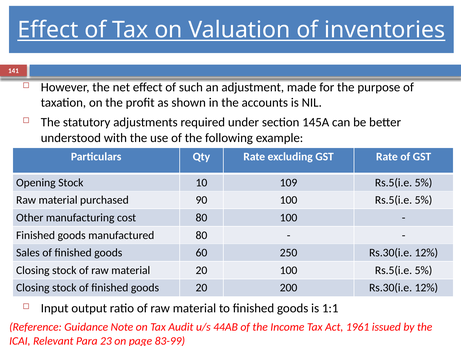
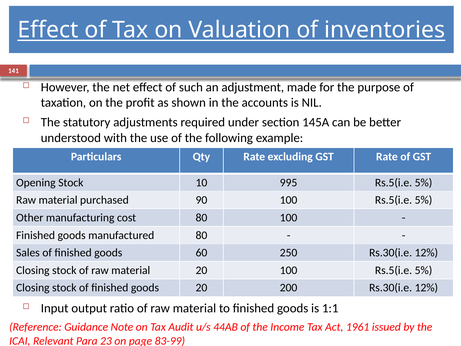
109: 109 -> 995
